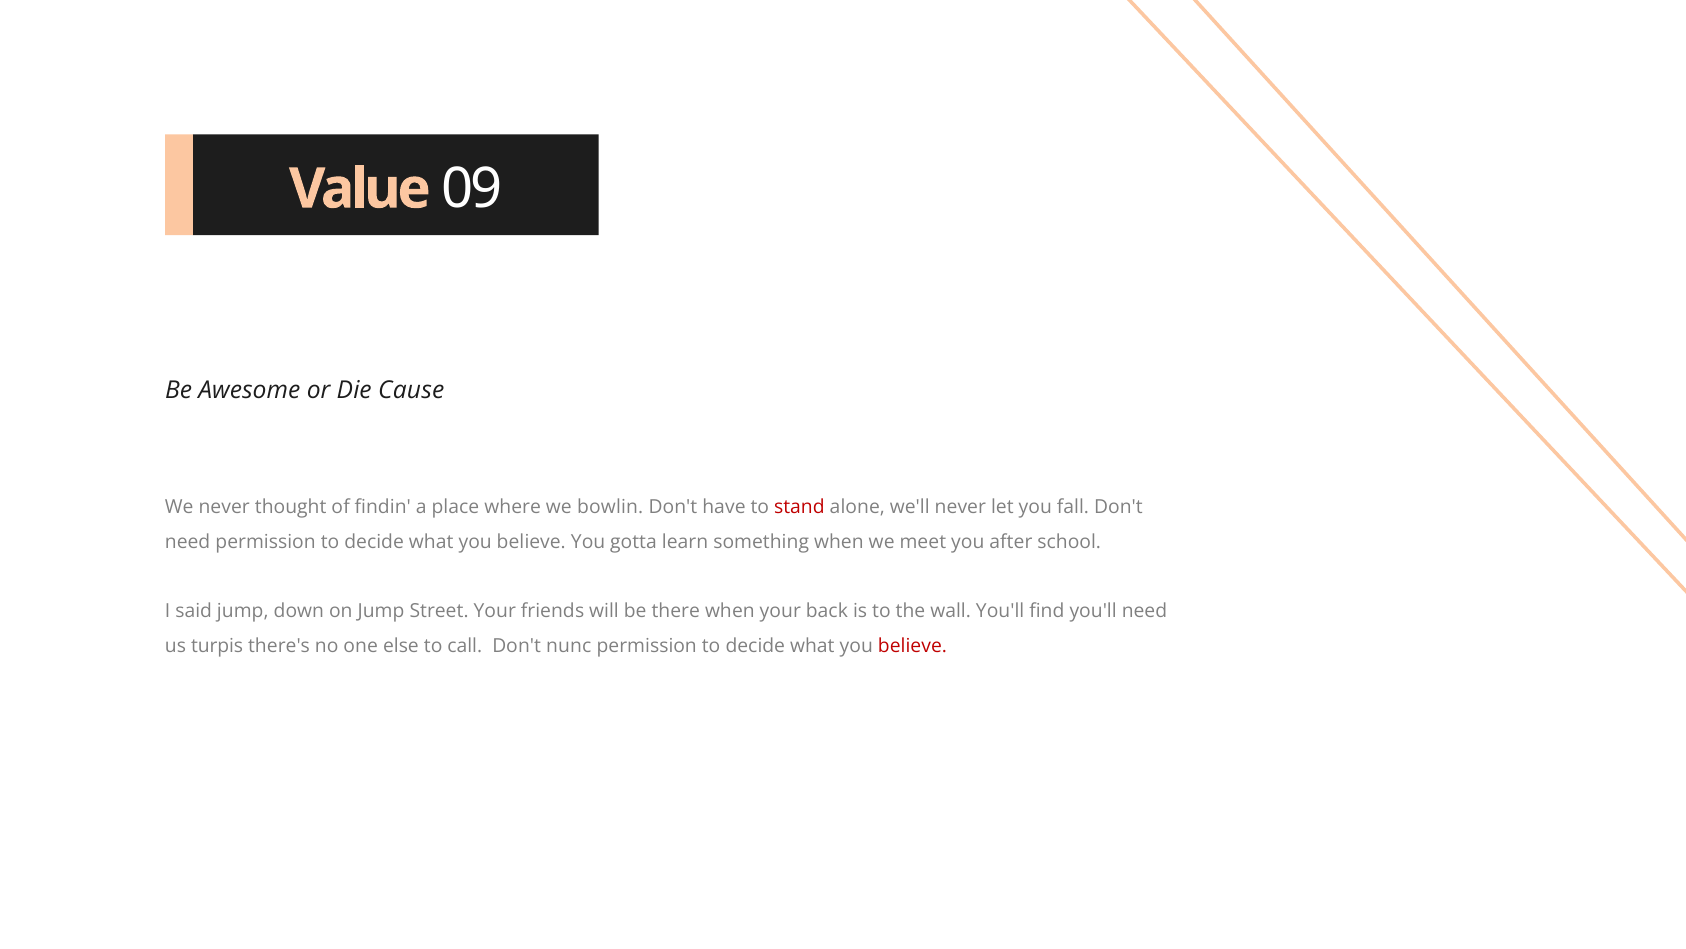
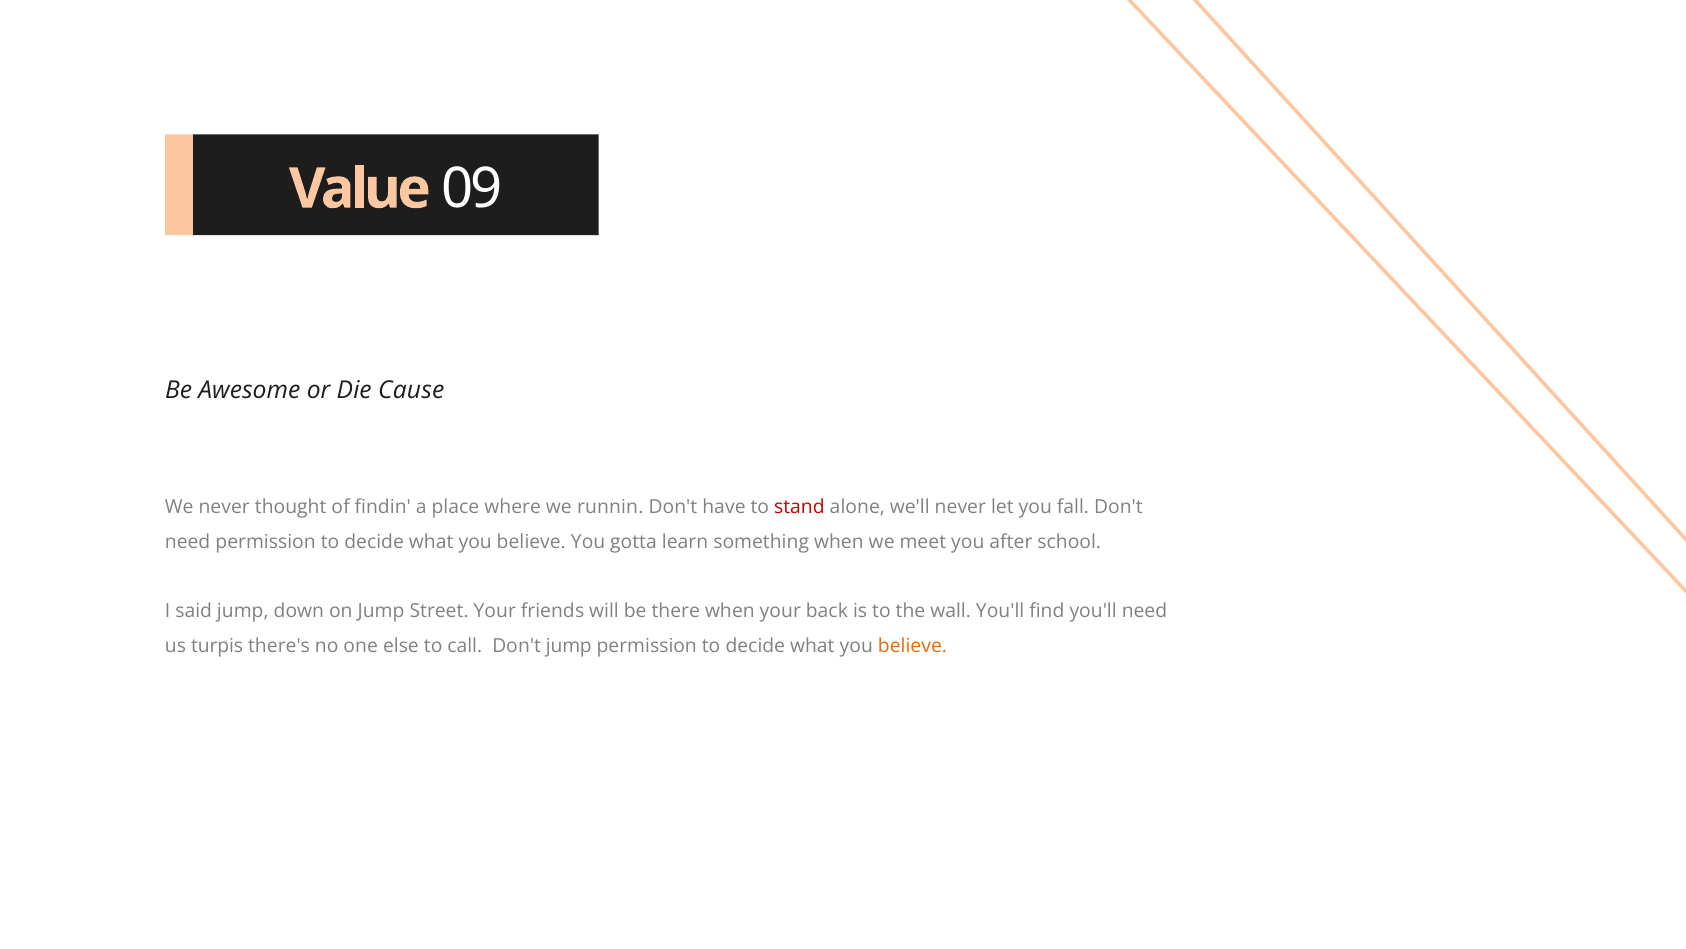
bowlin: bowlin -> runnin
Don't nunc: nunc -> jump
believe at (912, 646) colour: red -> orange
